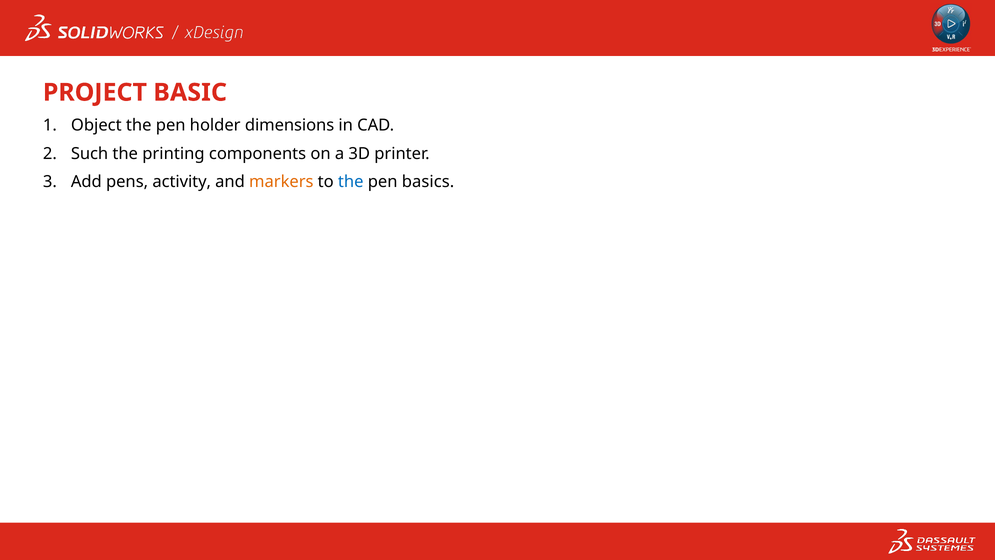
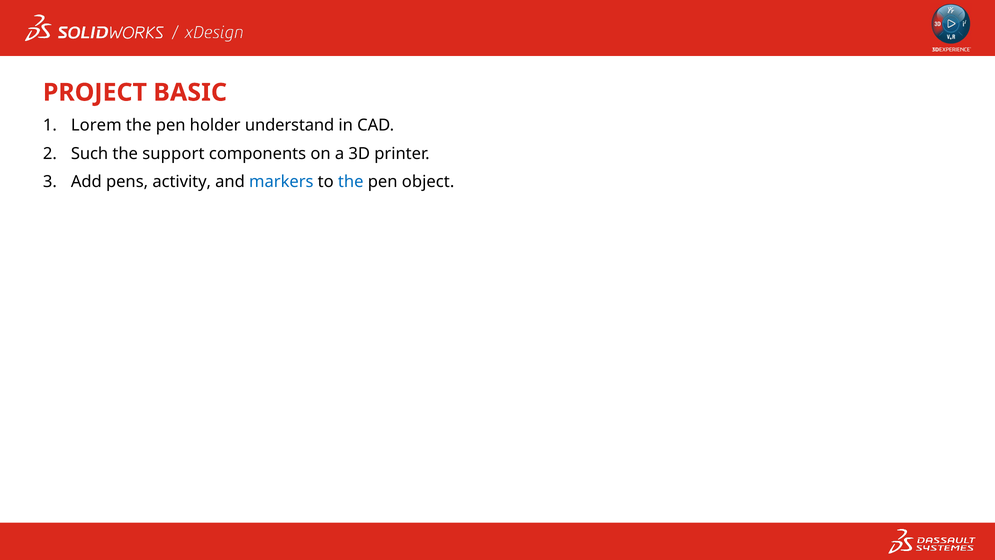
Object: Object -> Lorem
dimensions: dimensions -> understand
printing: printing -> support
markers colour: orange -> blue
basics: basics -> object
